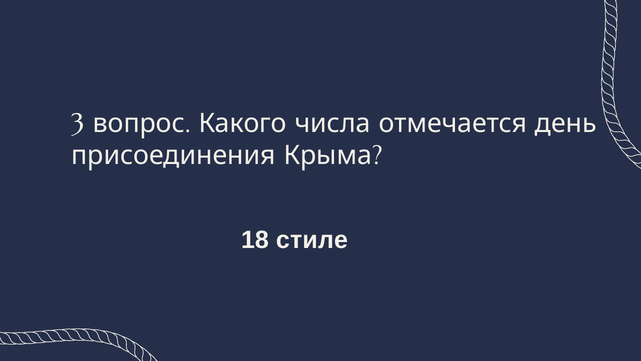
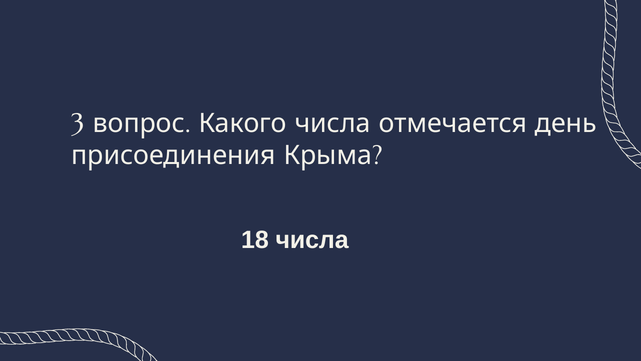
18 стиле: стиле -> числа
